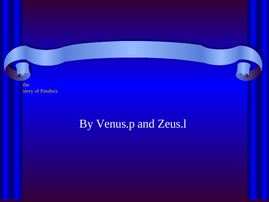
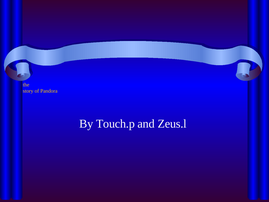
Venus.p: Venus.p -> Touch.p
